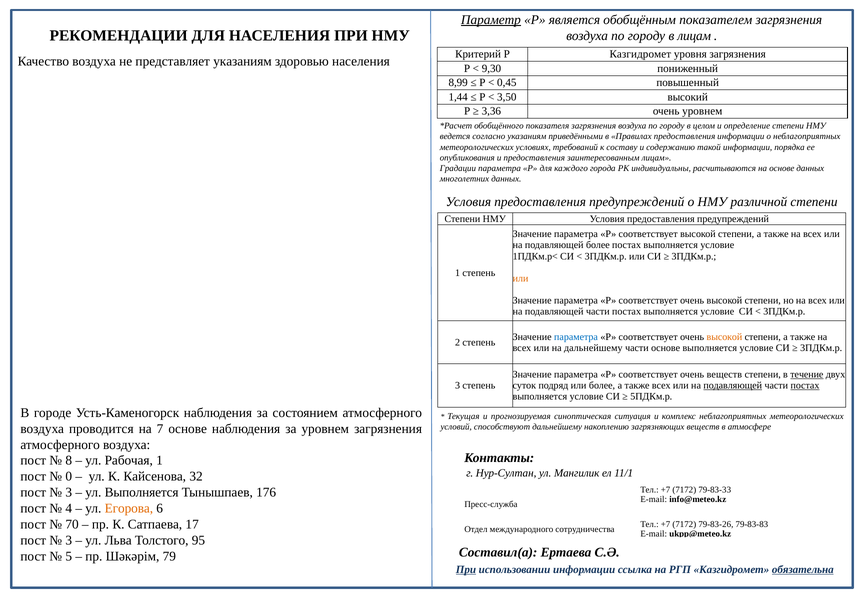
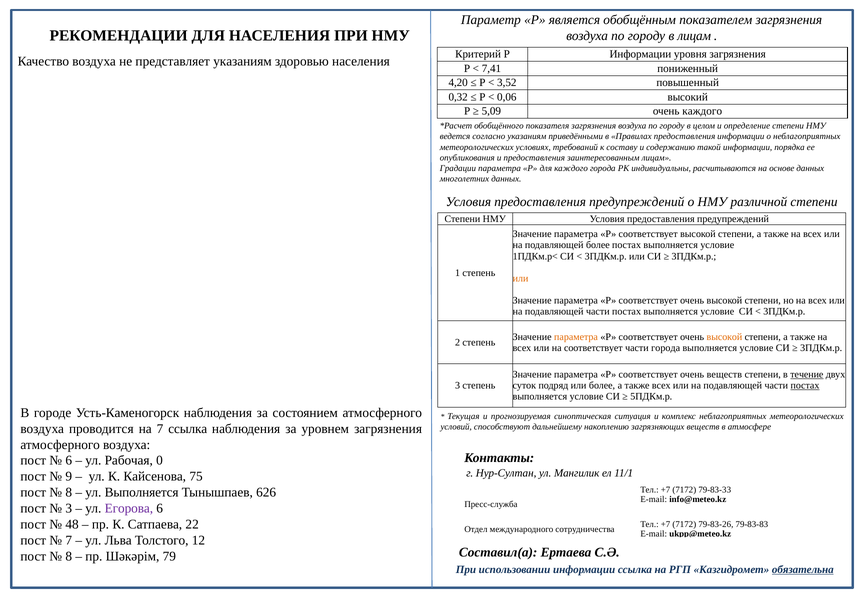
Параметр underline: present -> none
Р Казгидромет: Казгидромет -> Информации
9,30: 9,30 -> 7,41
8,99: 8,99 -> 4,20
0,45: 0,45 -> 3,52
1,44: 1,44 -> 0,32
3,50: 3,50 -> 0,06
3,36: 3,36 -> 5,09
очень уровнем: уровнем -> каждого
параметра at (576, 337) colour: blue -> orange
на дальнейшему: дальнейшему -> соответствует
части основе: основе -> города
подавляющей at (733, 386) underline: present -> none
7 основе: основе -> ссылка
8 at (69, 461): 8 -> 6
Рабочая 1: 1 -> 0
0: 0 -> 9
32: 32 -> 75
3 at (69, 493): 3 -> 8
176: 176 -> 626
4 at (69, 509): 4 -> 3
Егорова colour: orange -> purple
70: 70 -> 48
17: 17 -> 22
3 at (69, 540): 3 -> 7
95: 95 -> 12
5 at (69, 556): 5 -> 8
При at (466, 570) underline: present -> none
